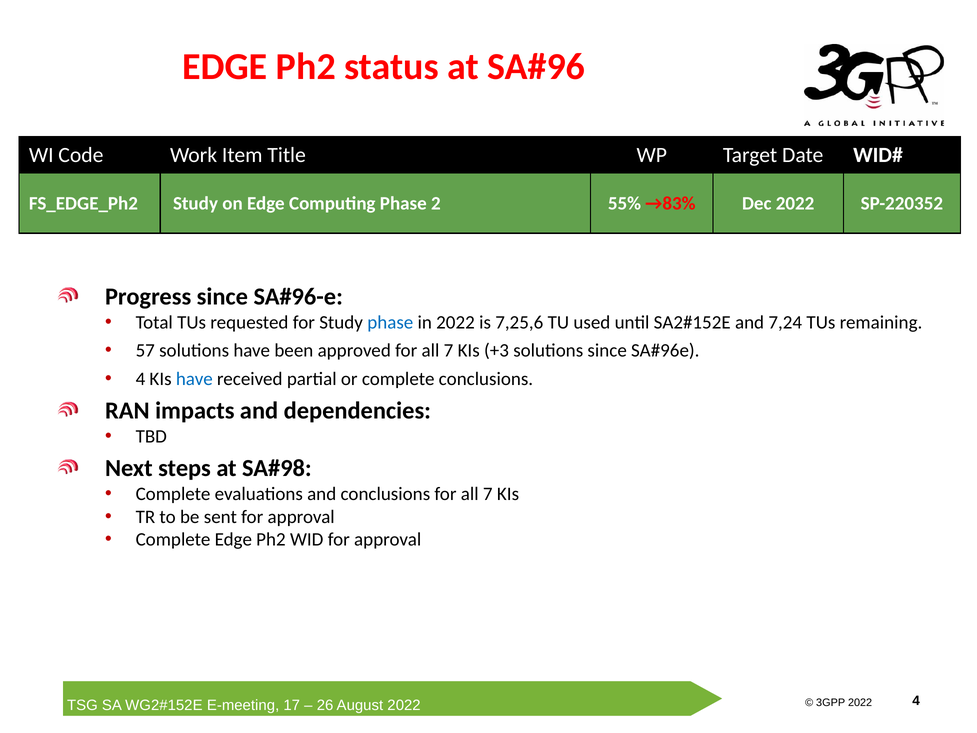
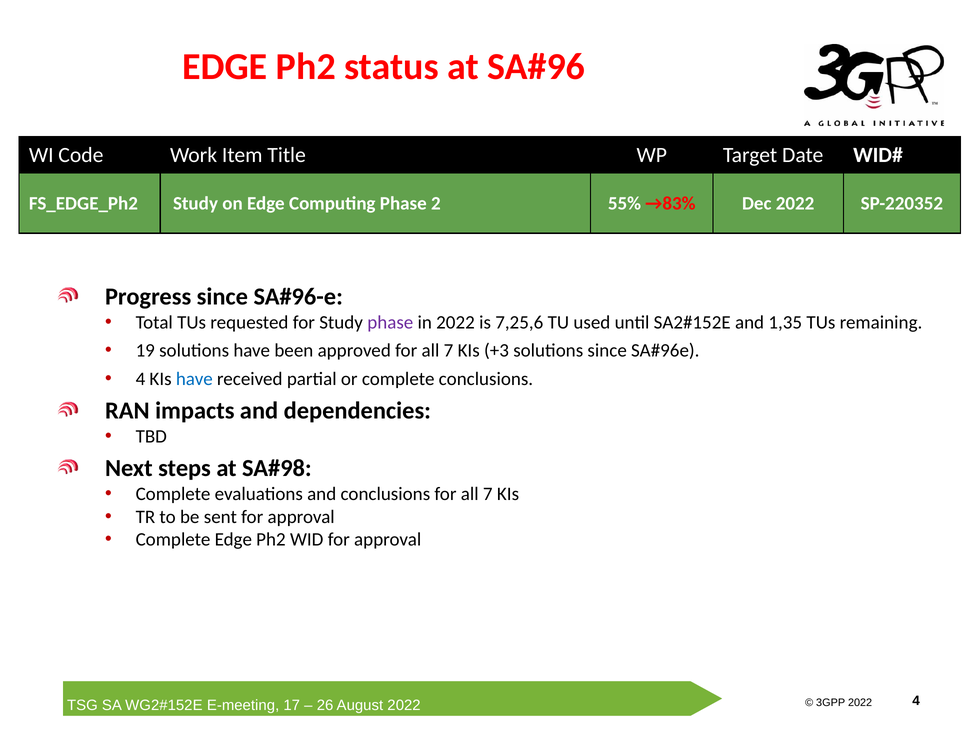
phase at (390, 322) colour: blue -> purple
7,24: 7,24 -> 1,35
57: 57 -> 19
